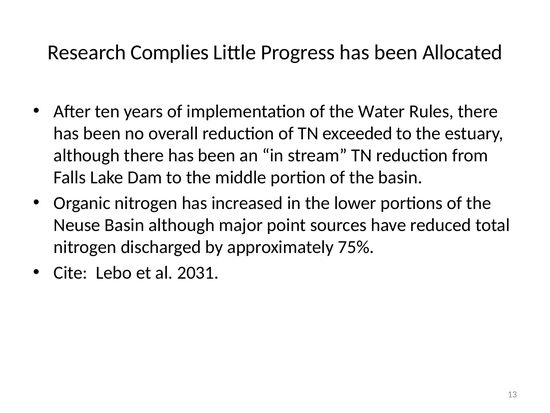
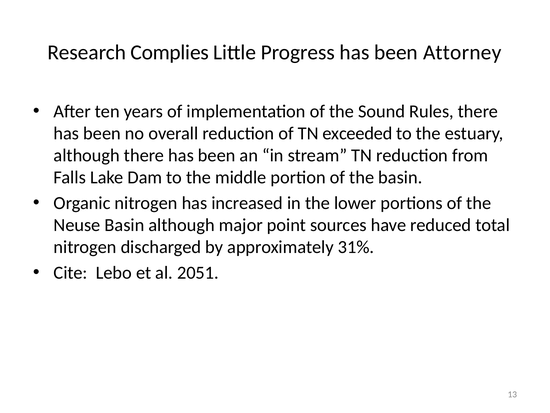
Allocated: Allocated -> Attorney
Water: Water -> Sound
75%: 75% -> 31%
2031: 2031 -> 2051
